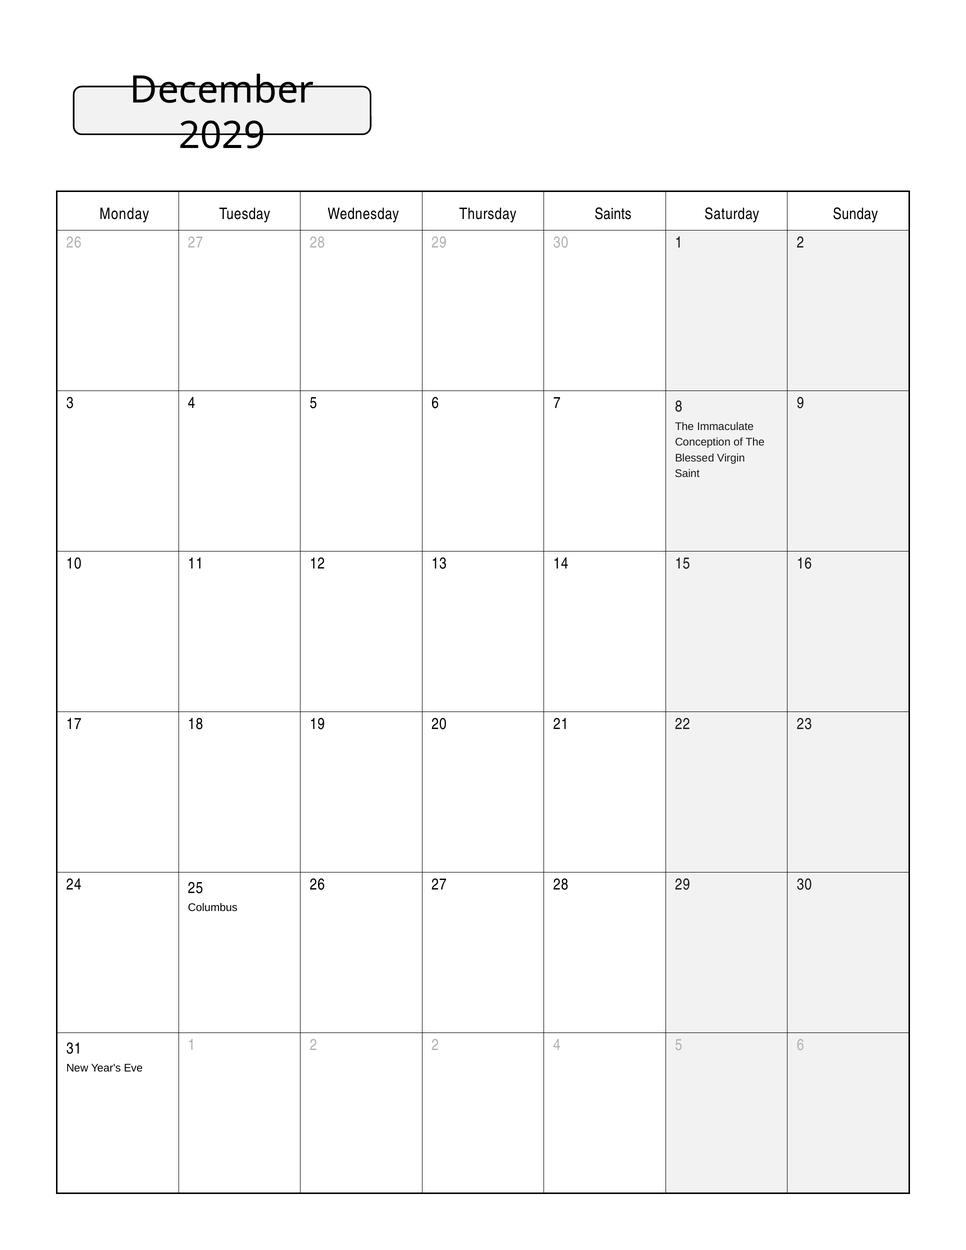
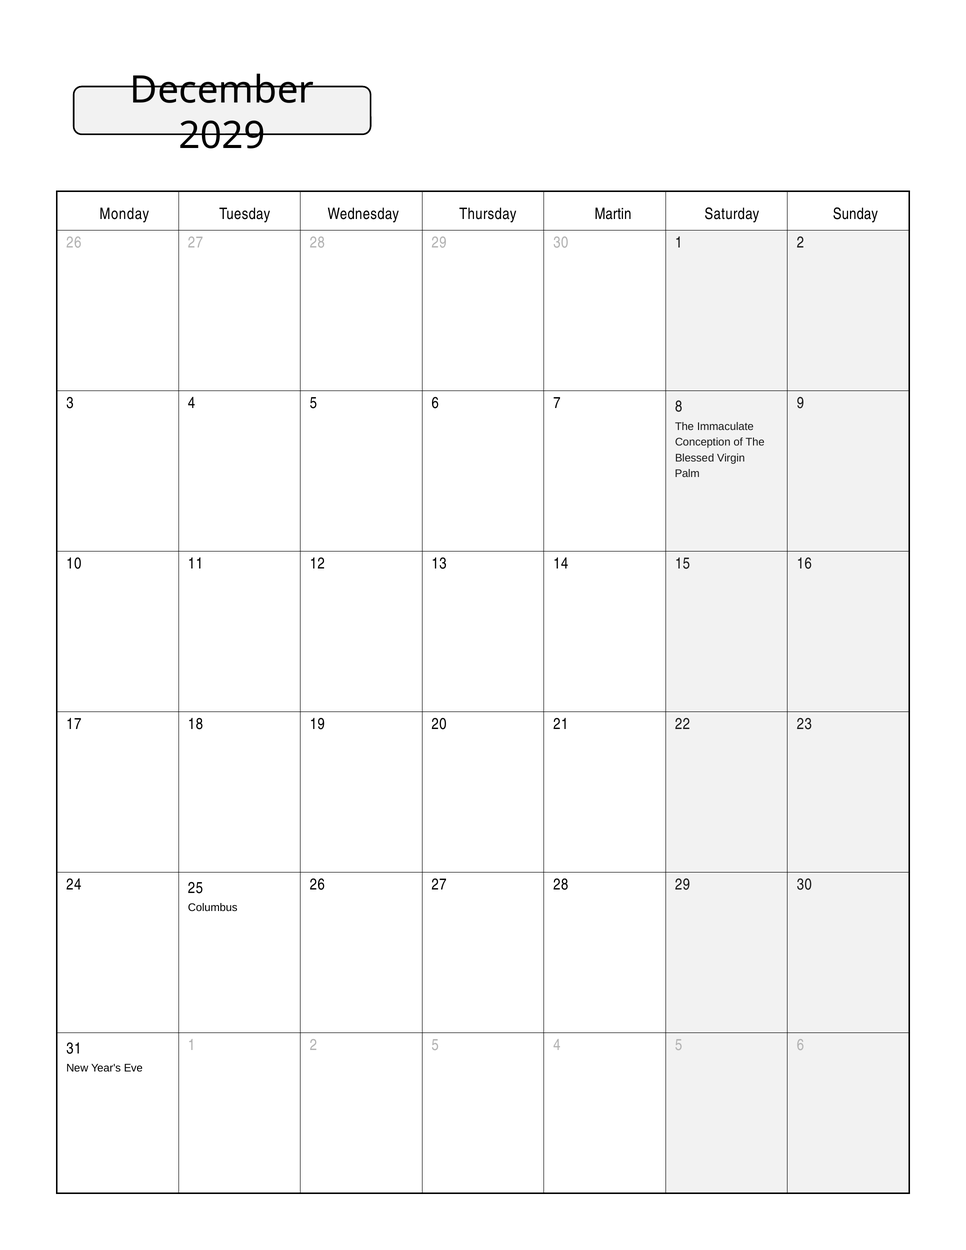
Saints: Saints -> Martin
Saint: Saint -> Palm
2 2: 2 -> 5
